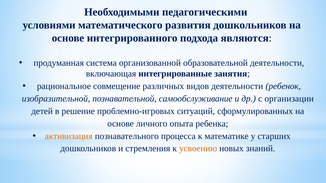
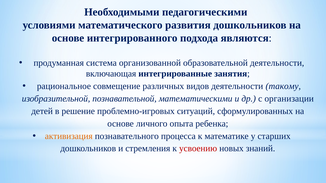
ребенок: ребенок -> такому
самообслуживание: самообслуживание -> математическими
усвоению colour: orange -> red
